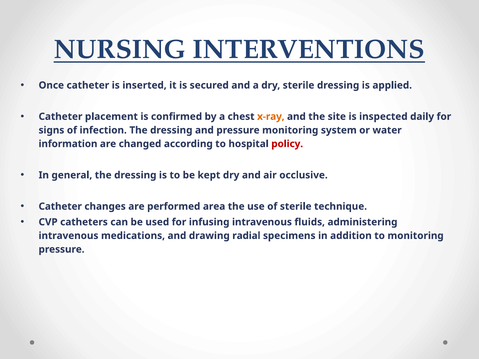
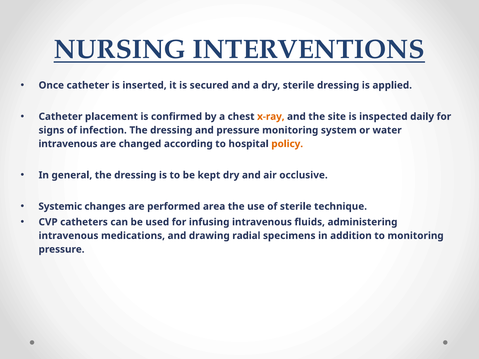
information at (68, 144): information -> intravenous
policy colour: red -> orange
Catheter at (60, 207): Catheter -> Systemic
